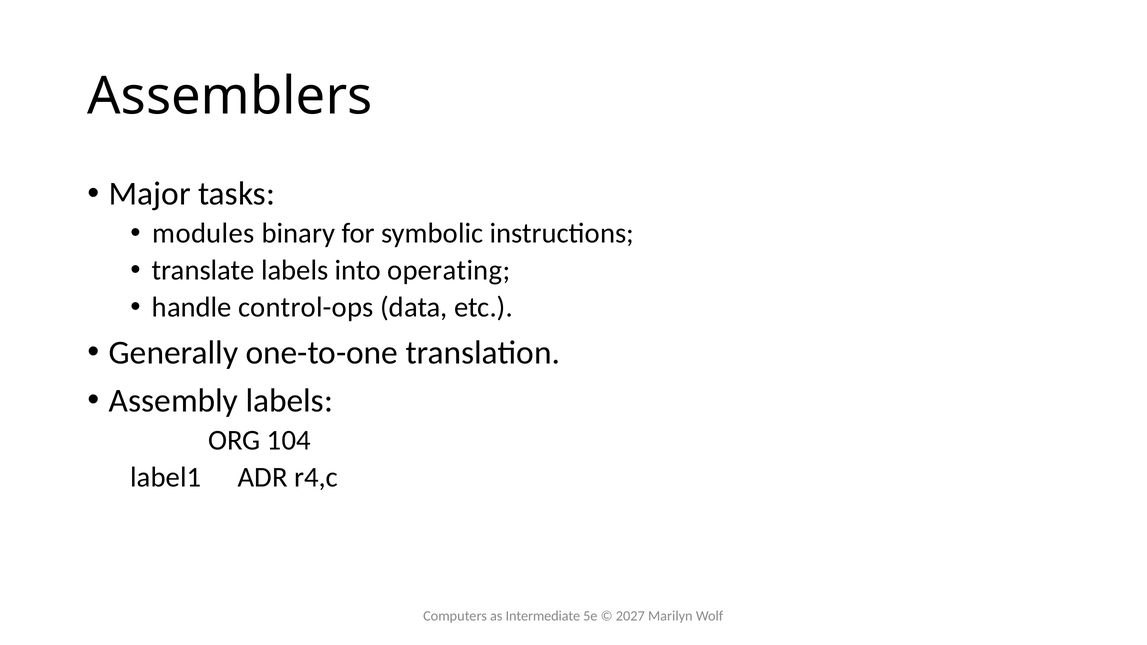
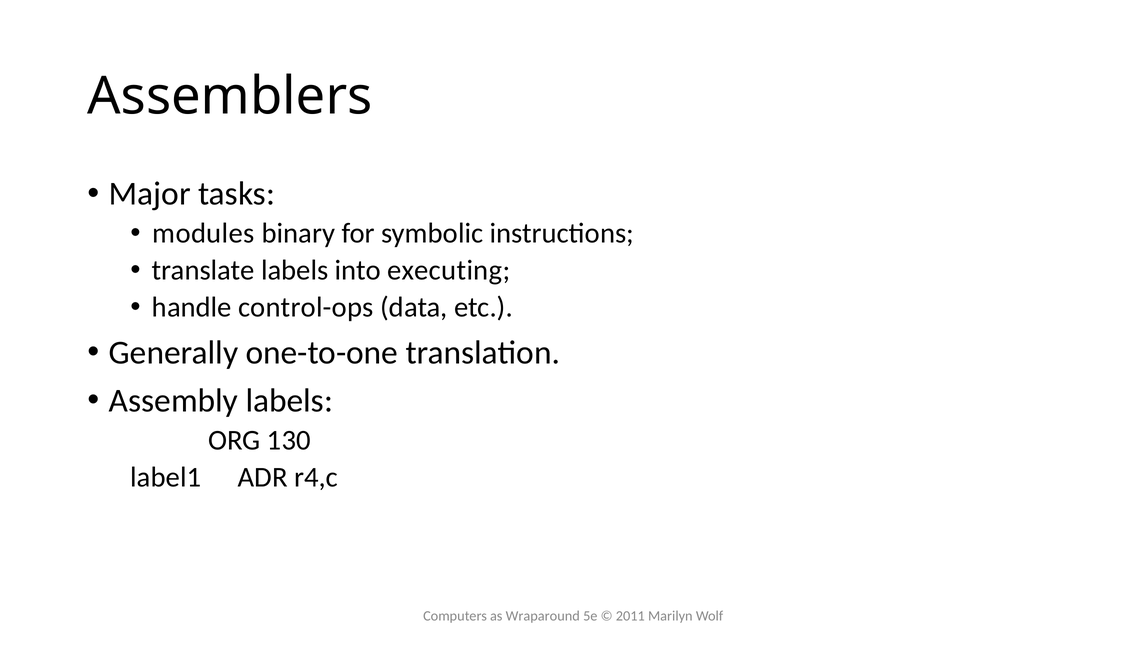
operating: operating -> executing
104: 104 -> 130
Intermediate: Intermediate -> Wraparound
2027: 2027 -> 2011
